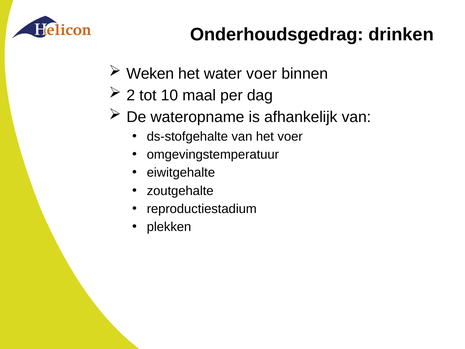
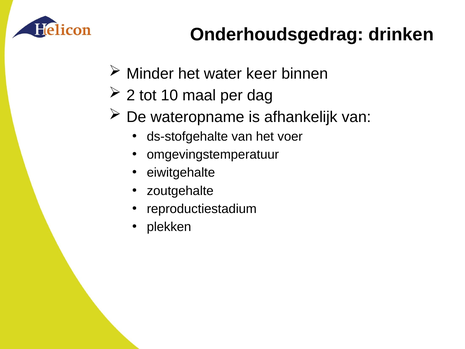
Weken: Weken -> Minder
water voer: voer -> keer
